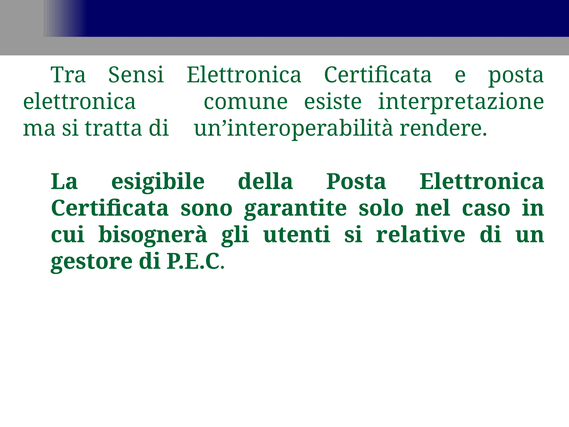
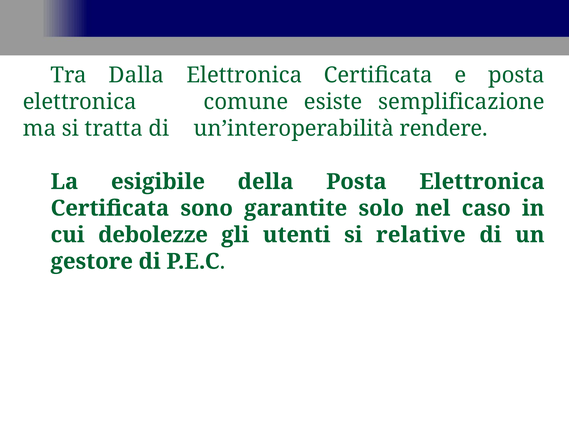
Sensi: Sensi -> Dalla
interpretazione: interpretazione -> semplificazione
bisognerà: bisognerà -> debolezze
